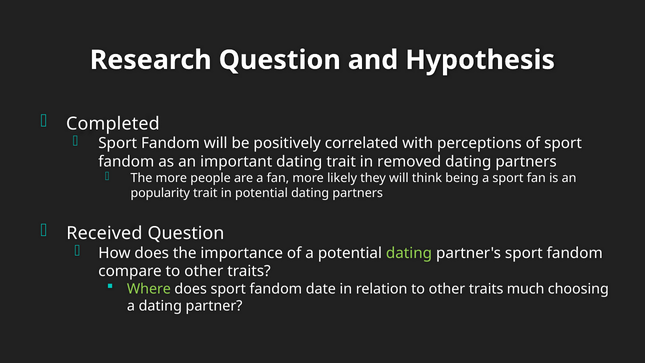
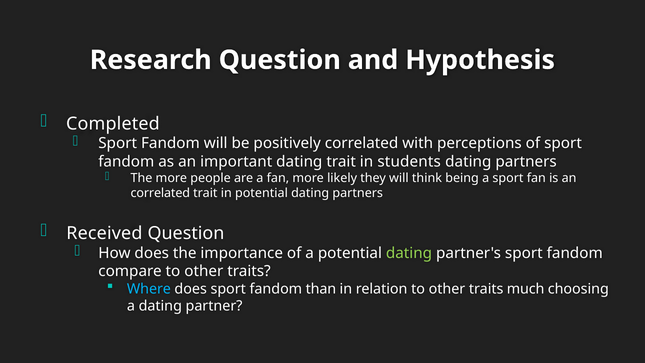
removed: removed -> students
popularity at (160, 193): popularity -> correlated
Where colour: light green -> light blue
date: date -> than
